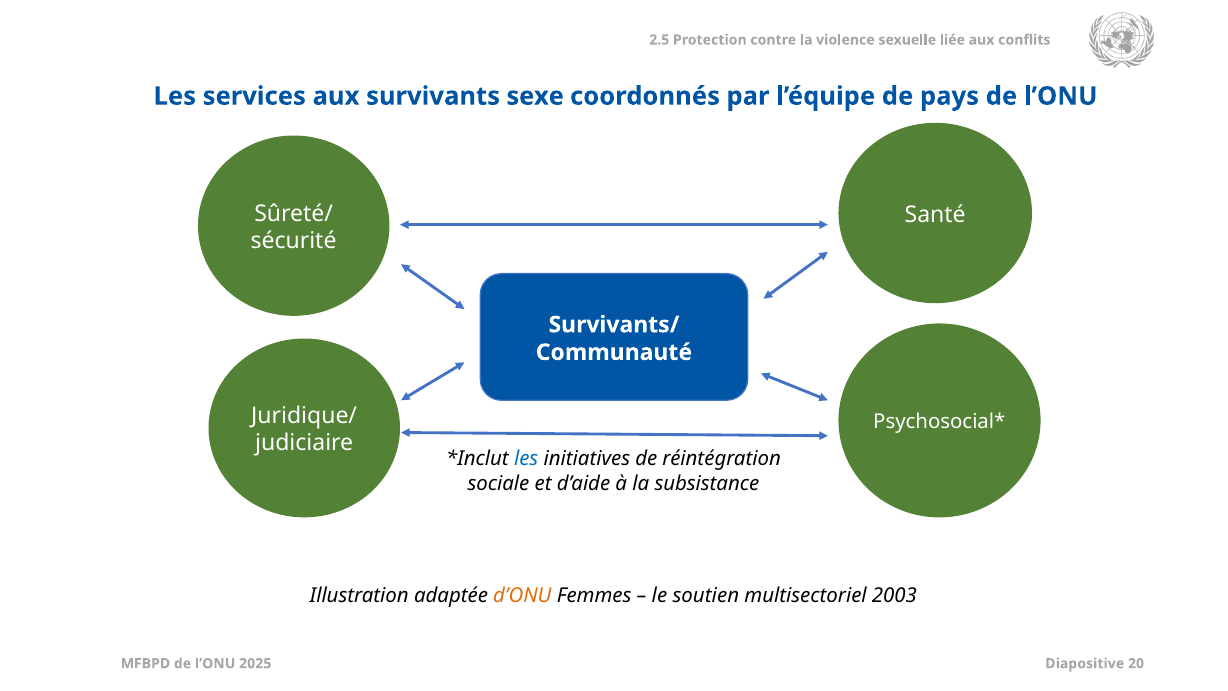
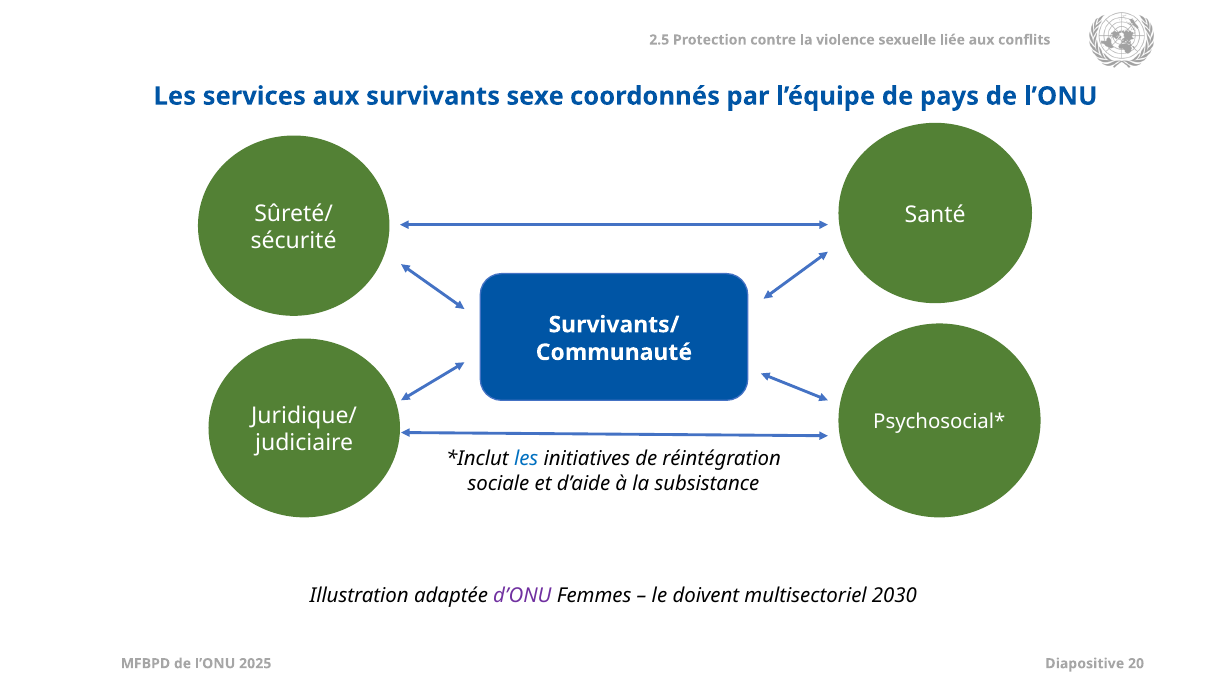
d’ONU colour: orange -> purple
soutien: soutien -> doivent
2003: 2003 -> 2030
